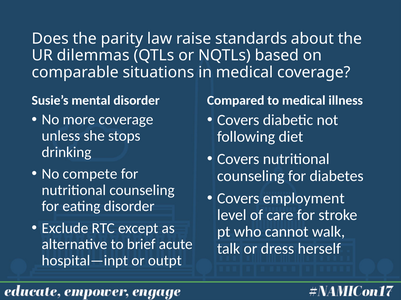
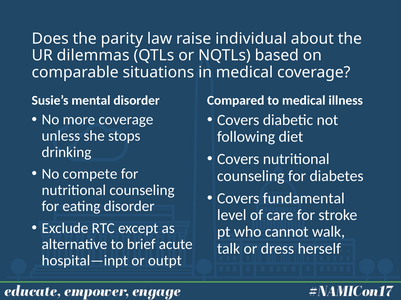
standards: standards -> individual
employment: employment -> fundamental
